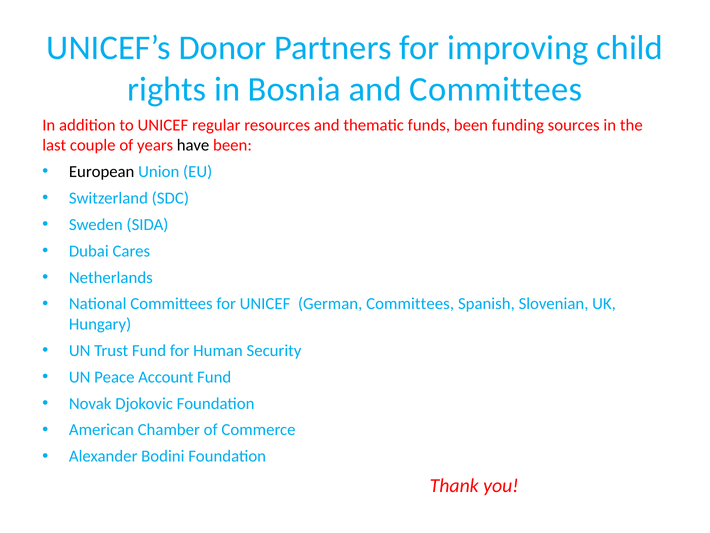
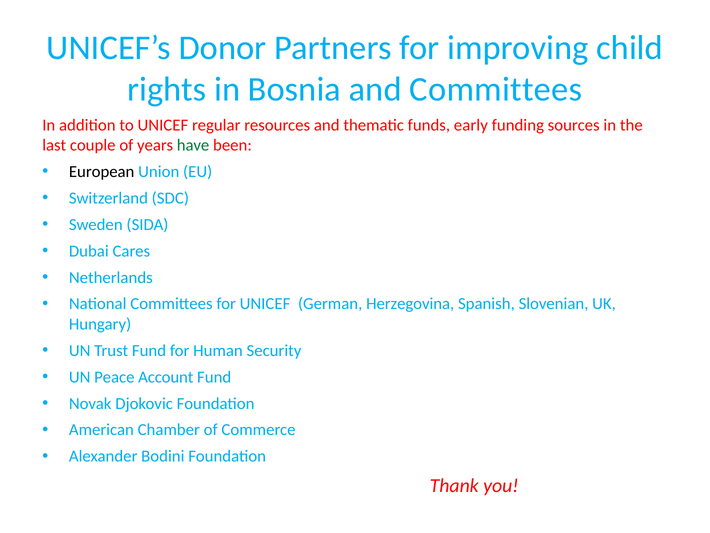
funds been: been -> early
have colour: black -> green
German Committees: Committees -> Herzegovina
